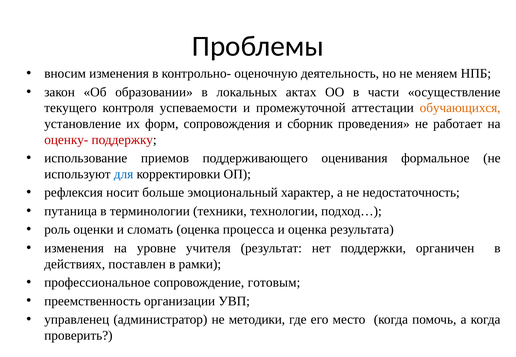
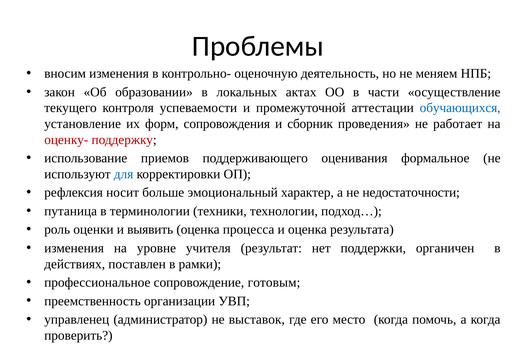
обучающихся colour: orange -> blue
недостаточность: недостаточность -> недостаточности
сломать: сломать -> выявить
методики: методики -> выставок
